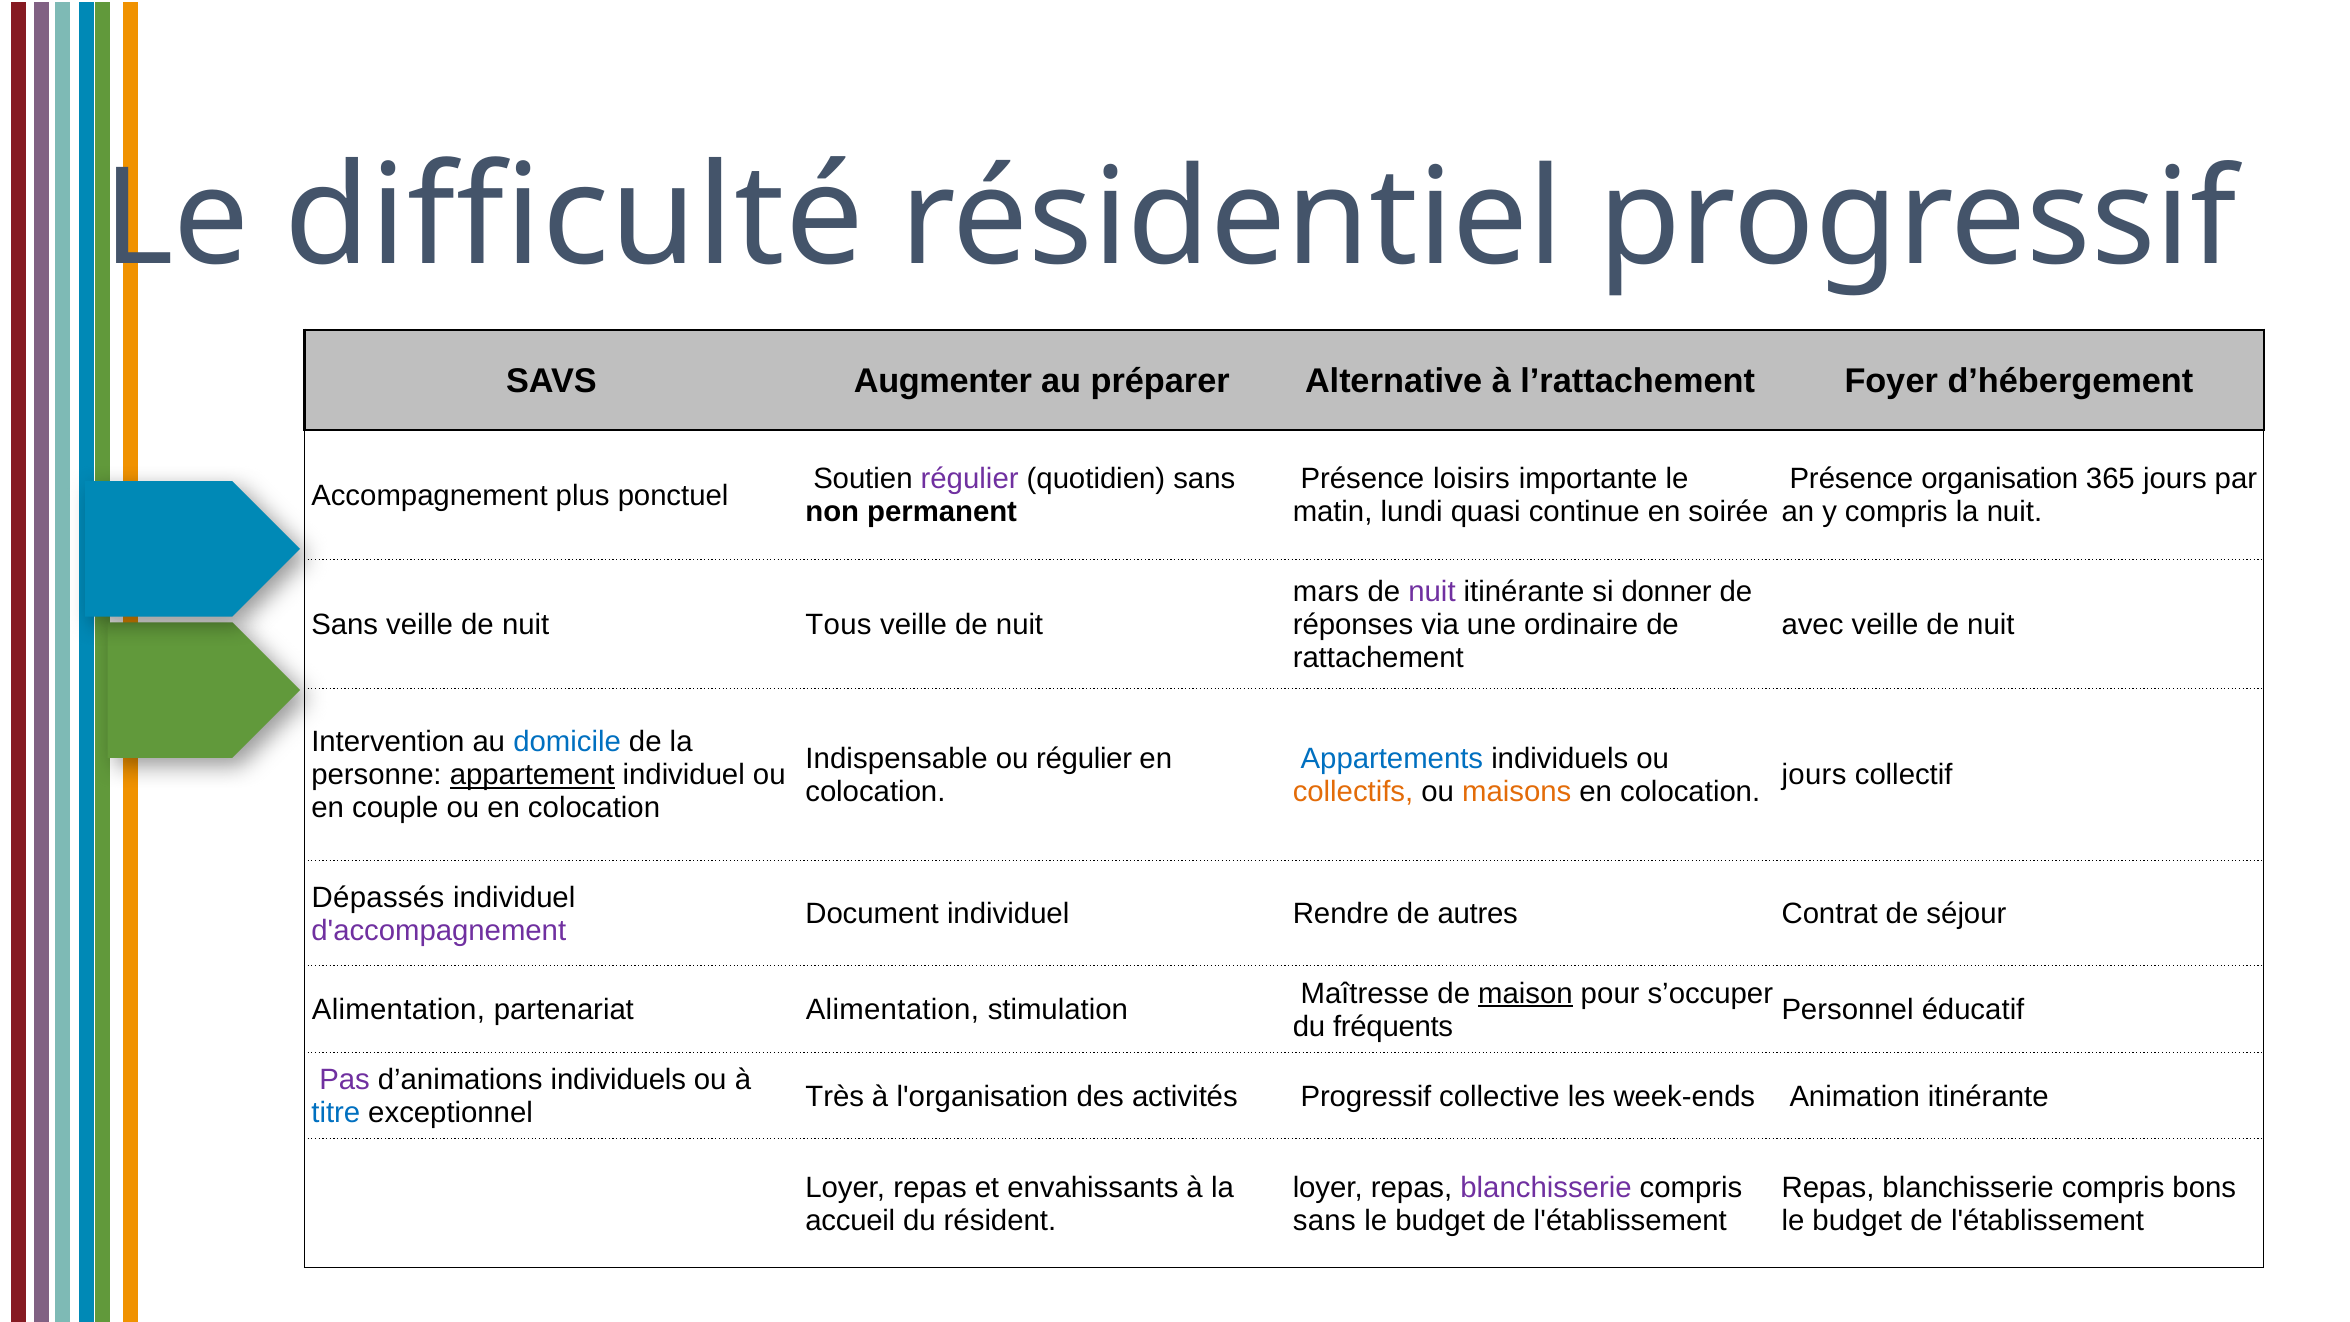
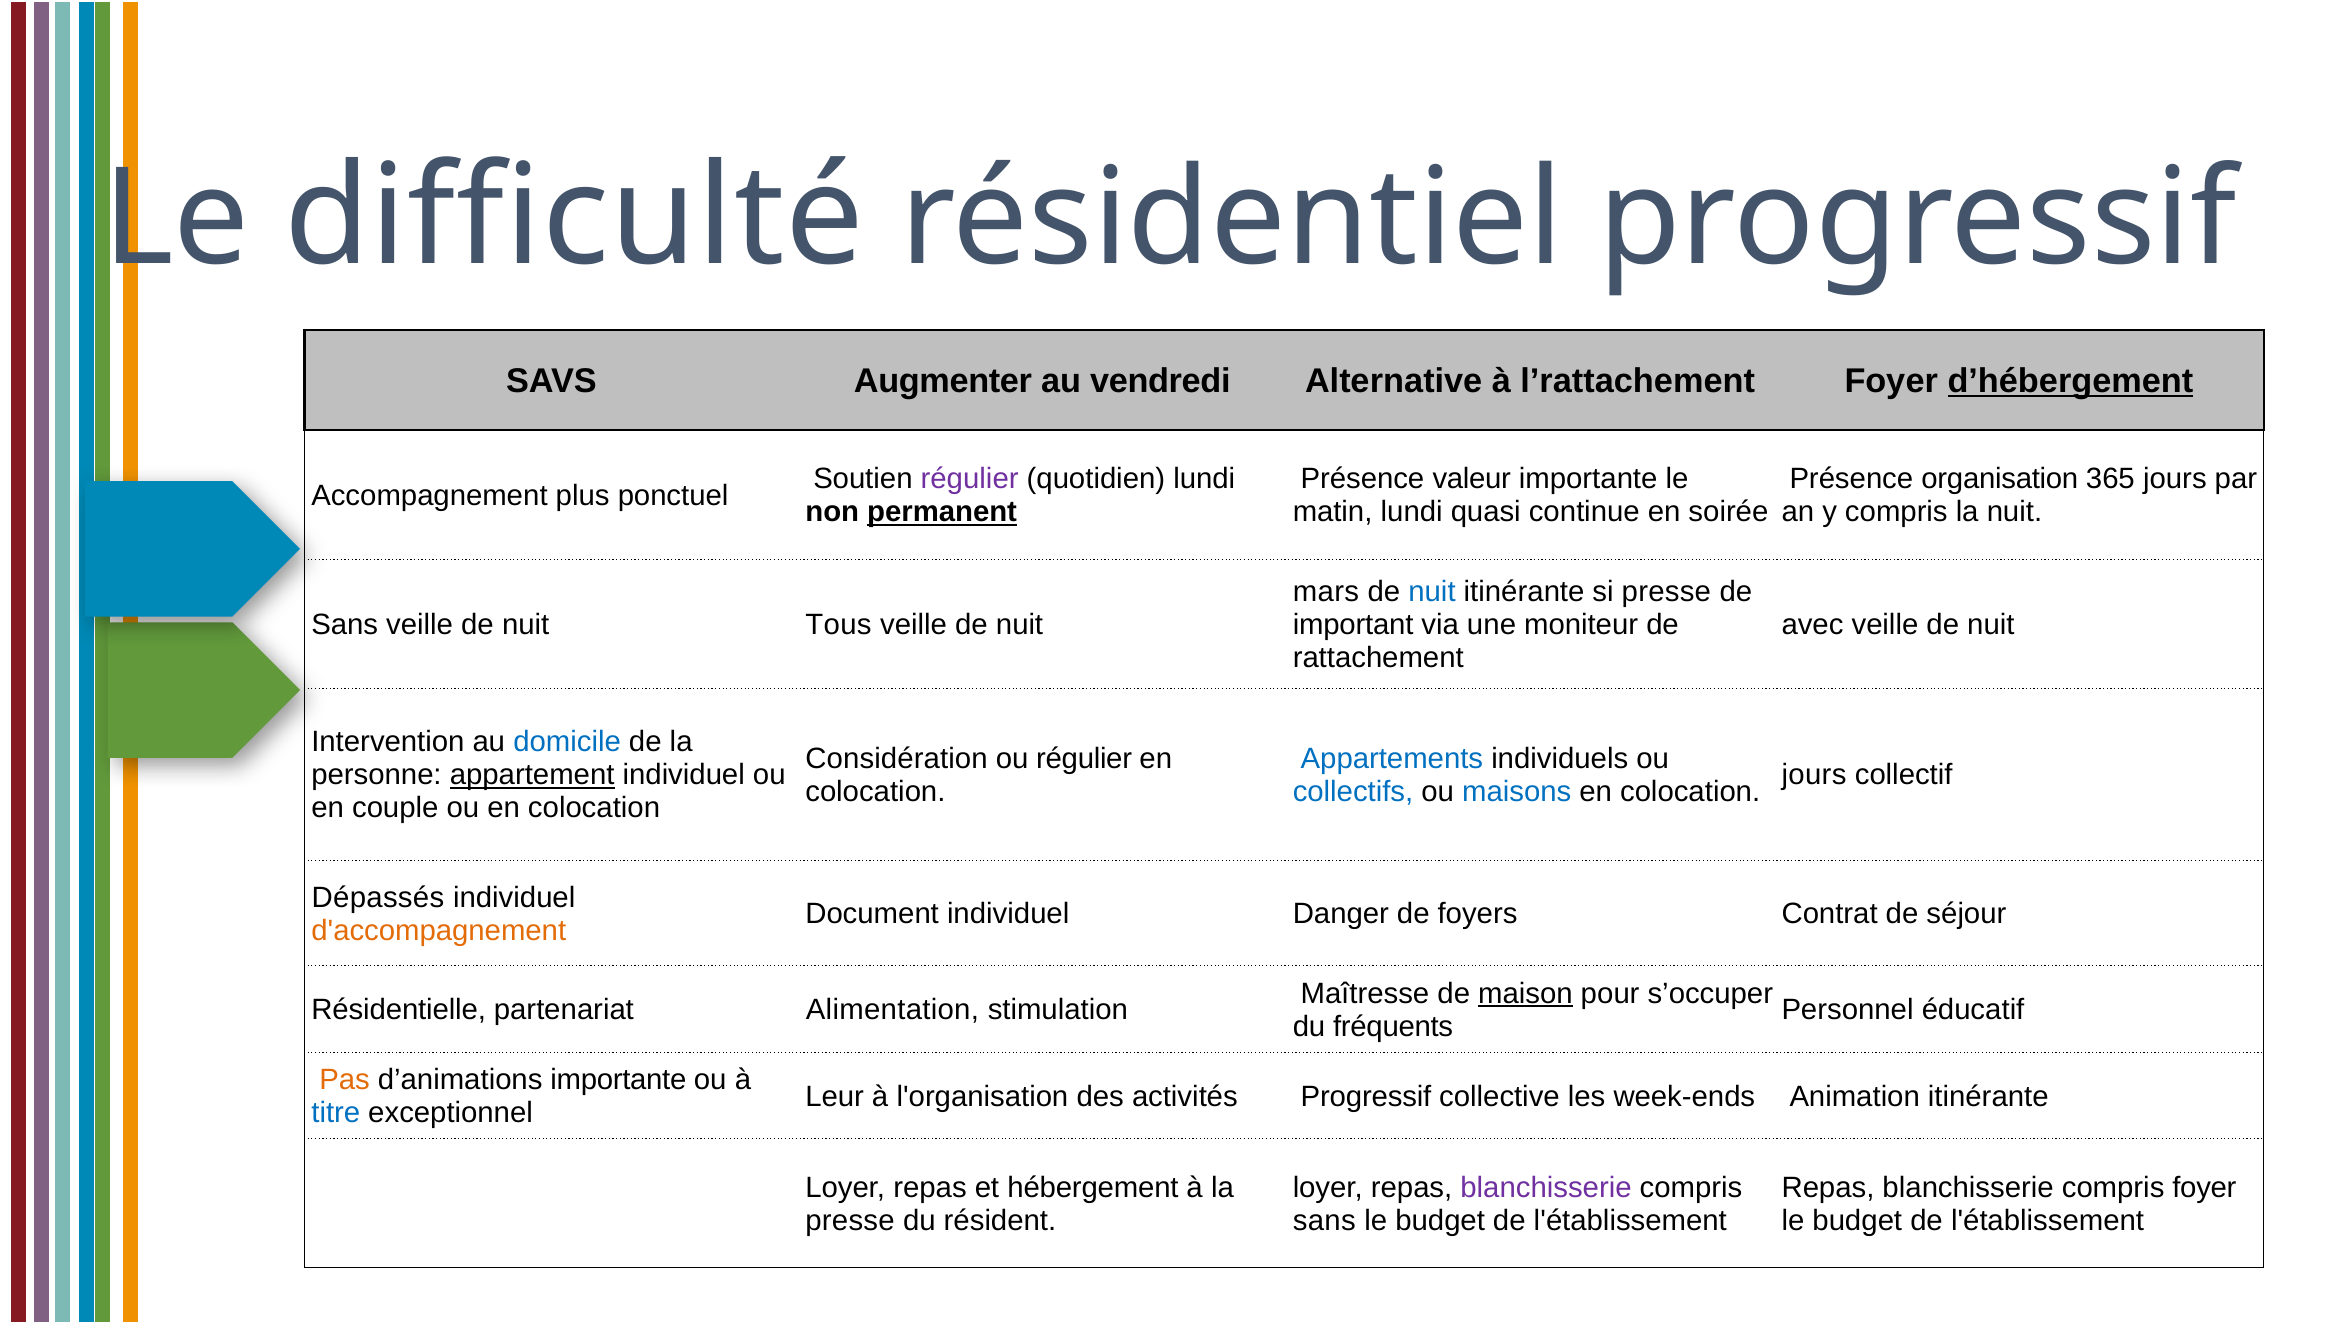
préparer: préparer -> vendredi
d’hébergement underline: none -> present
quotidien sans: sans -> lundi
loisirs: loisirs -> valeur
permanent underline: none -> present
nuit at (1432, 592) colour: purple -> blue
si donner: donner -> presse
réponses: réponses -> important
ordinaire: ordinaire -> moniteur
Indispensable: Indispensable -> Considération
collectifs colour: orange -> blue
maisons colour: orange -> blue
Rendre: Rendre -> Danger
autres: autres -> foyers
d'accompagnement colour: purple -> orange
Alimentation at (398, 1010): Alimentation -> Résidentielle
Pas colour: purple -> orange
d’animations individuels: individuels -> importante
Très: Très -> Leur
envahissants: envahissants -> hébergement
compris bons: bons -> foyer
accueil at (850, 1220): accueil -> presse
